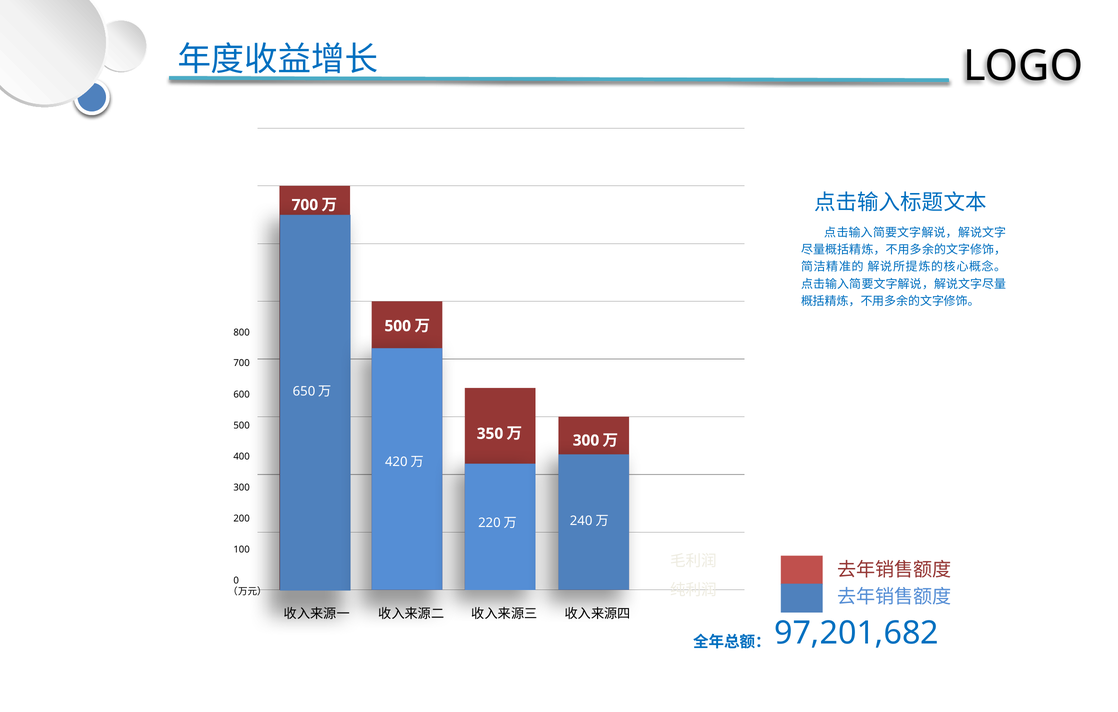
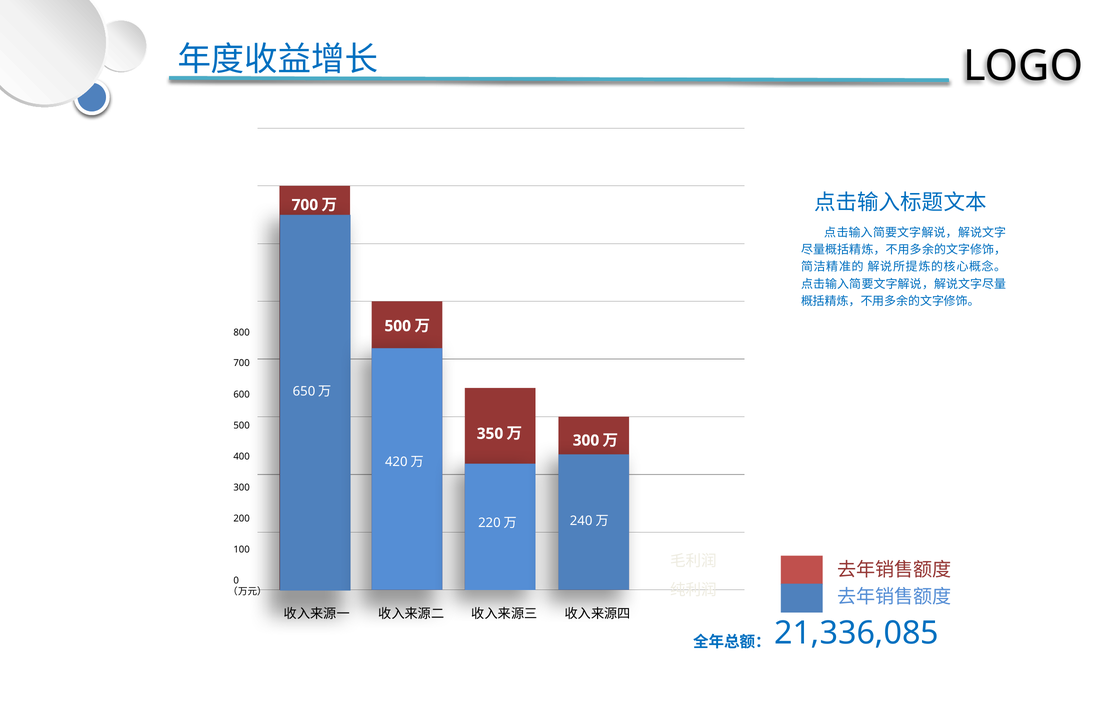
97,201,682: 97,201,682 -> 21,336,085
